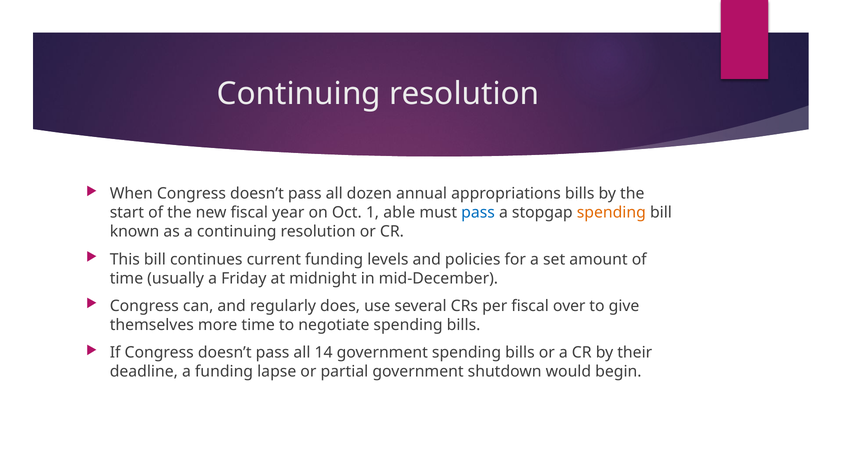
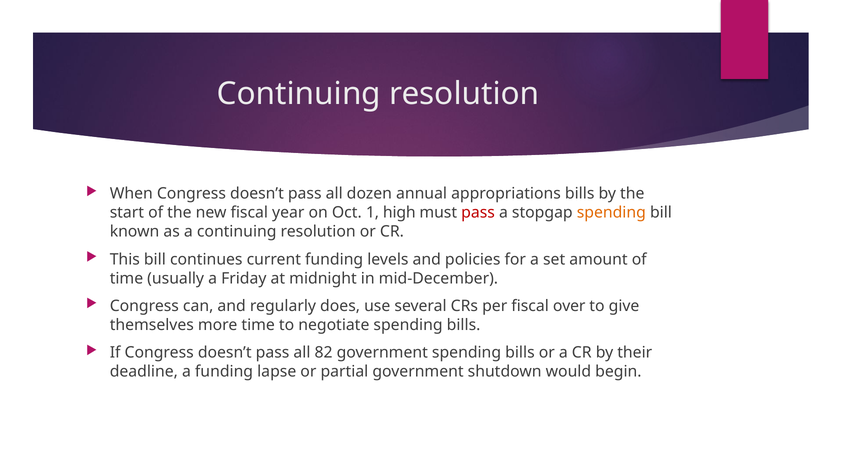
able: able -> high
pass at (478, 212) colour: blue -> red
14: 14 -> 82
